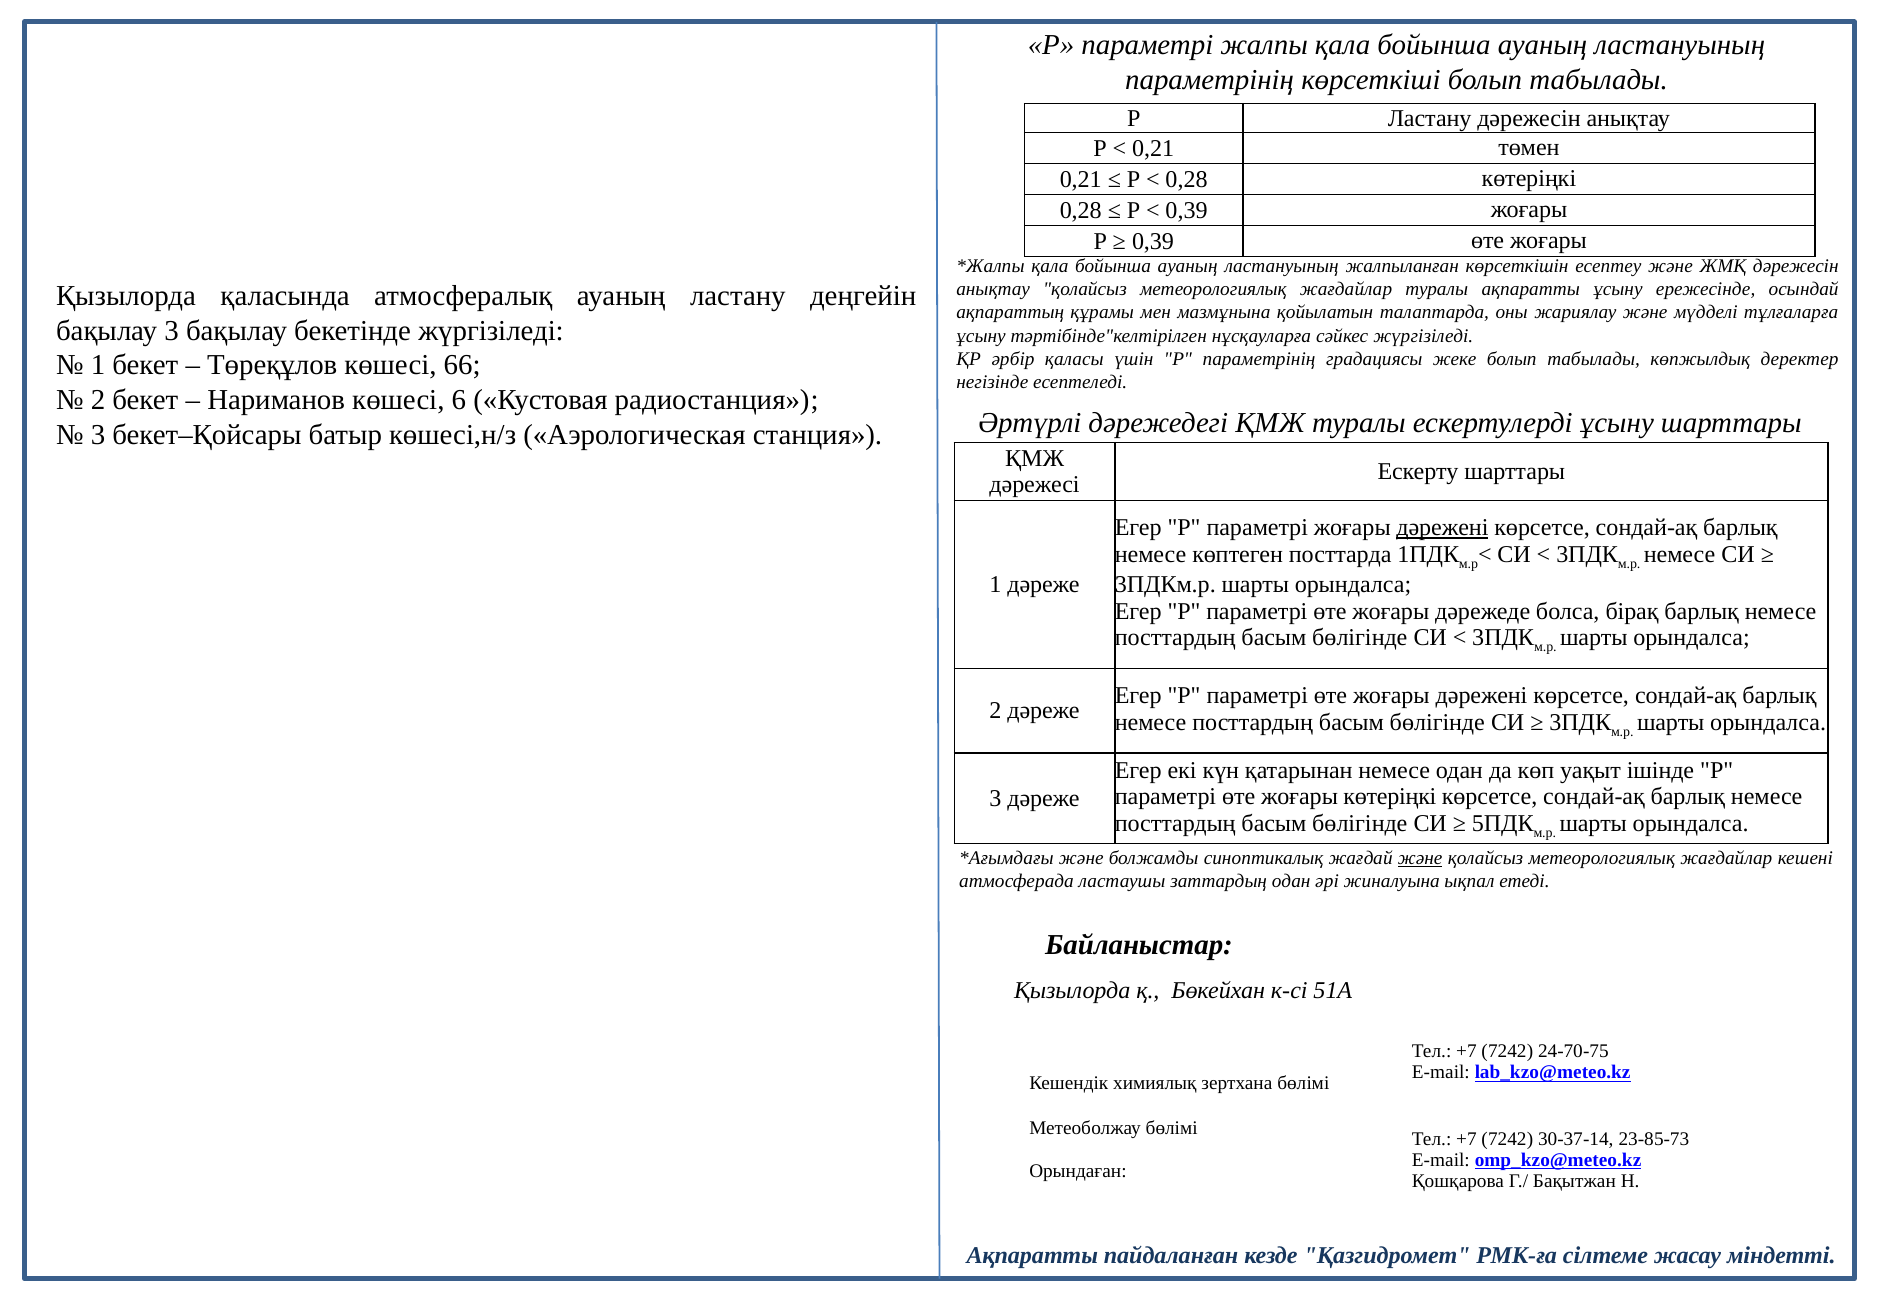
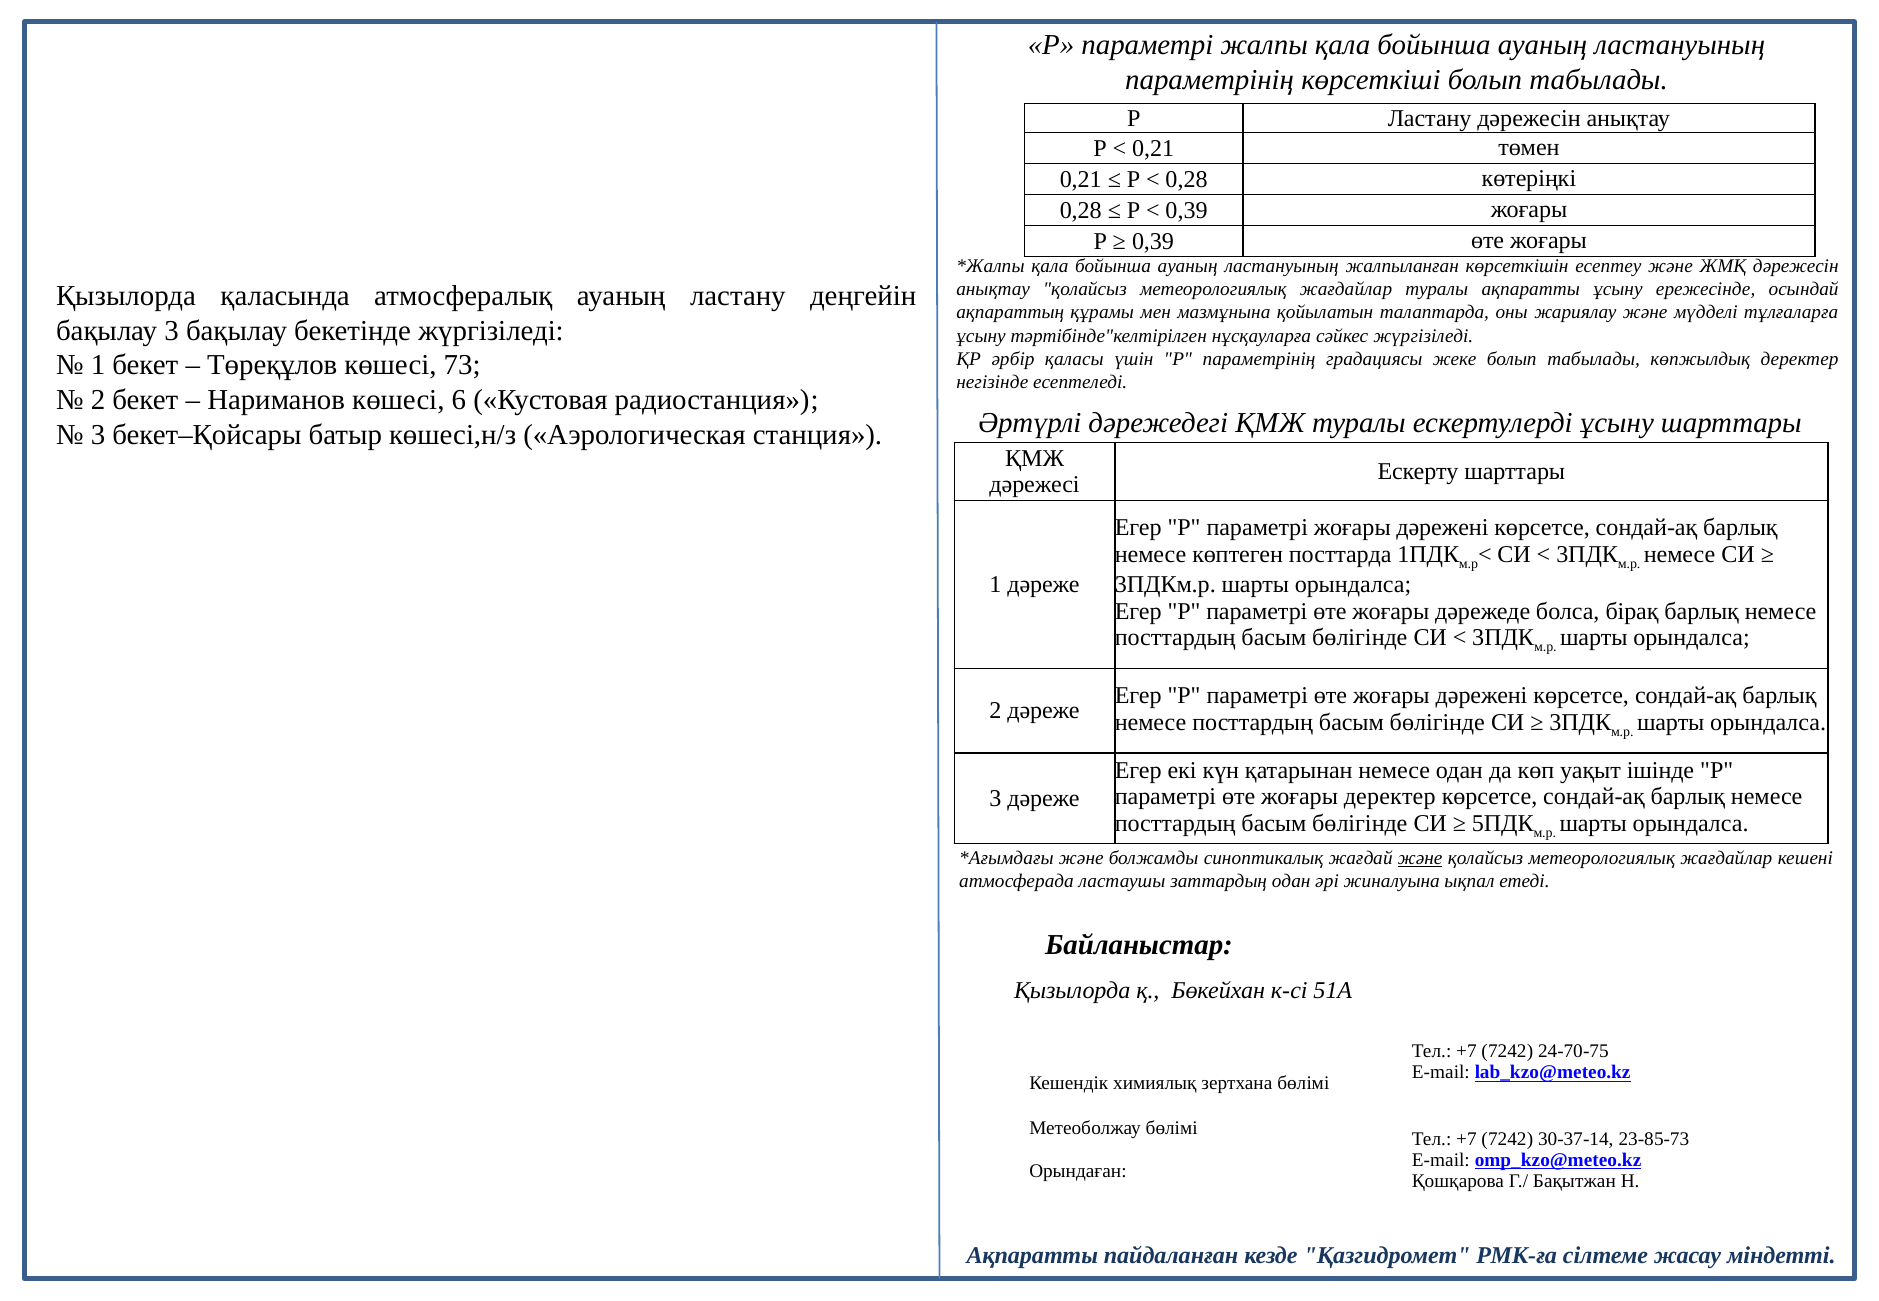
66: 66 -> 73
дәрежені at (1442, 528) underline: present -> none
жоғары көтеріңкі: көтеріңкі -> деректер
